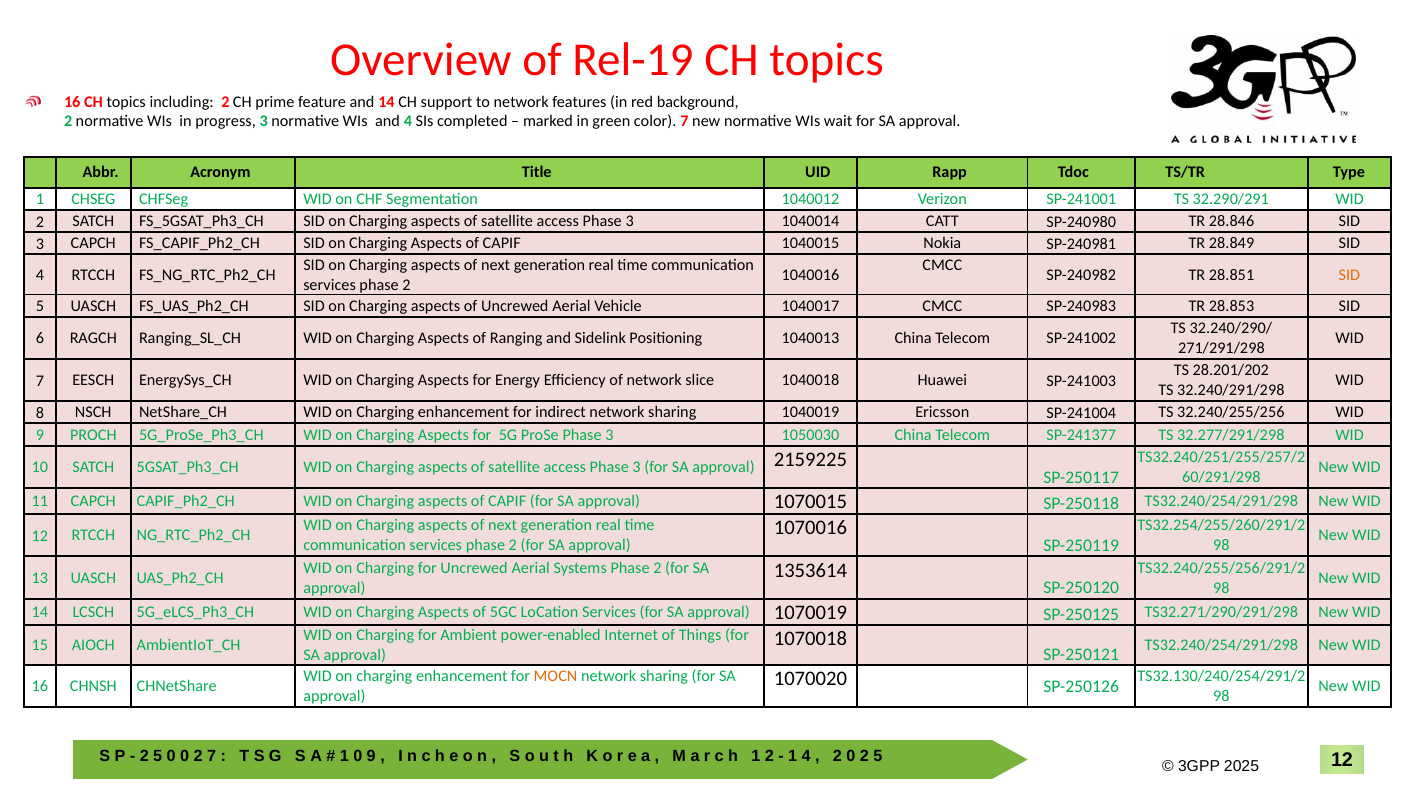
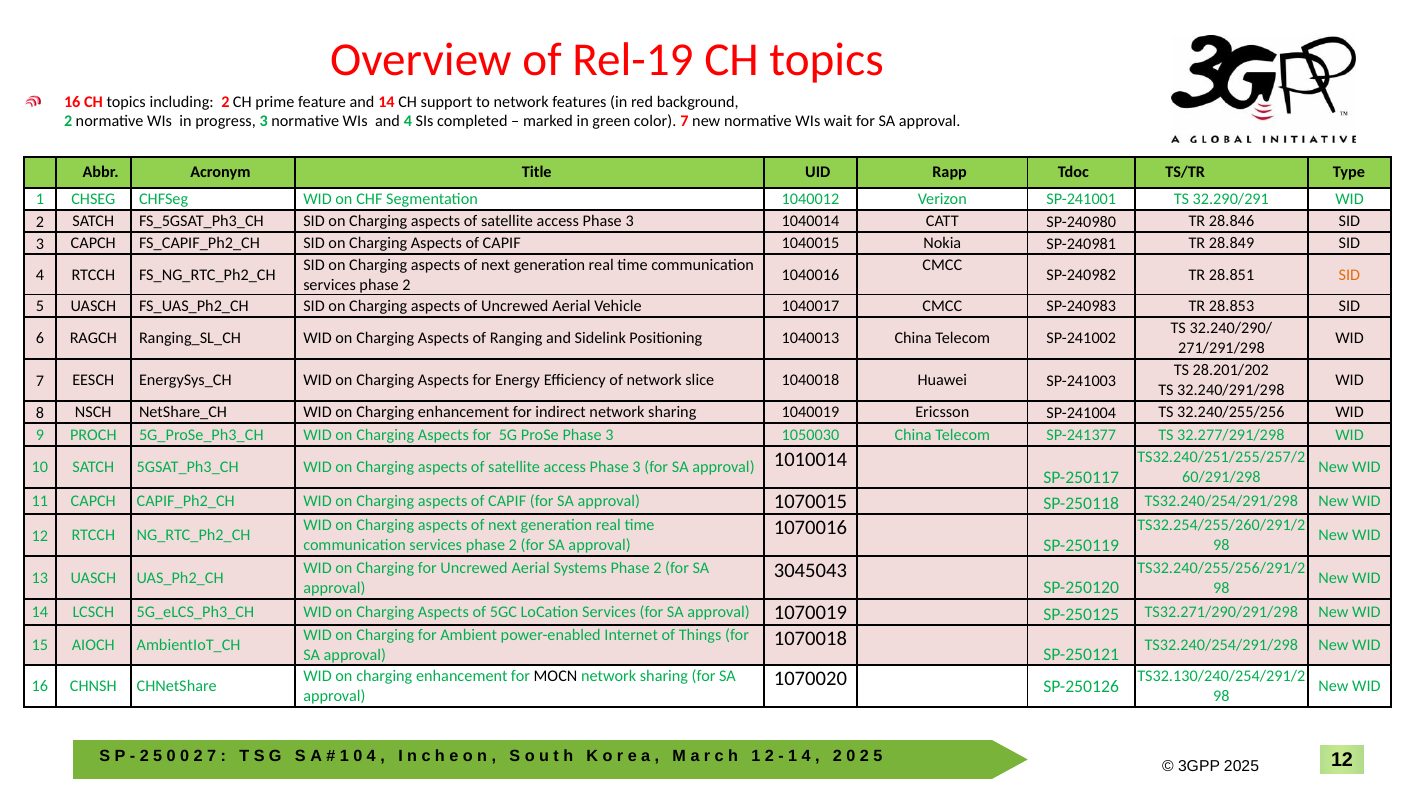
2159225: 2159225 -> 1010014
1353614: 1353614 -> 3045043
MOCN colour: orange -> black
9 at (371, 756): 9 -> 4
